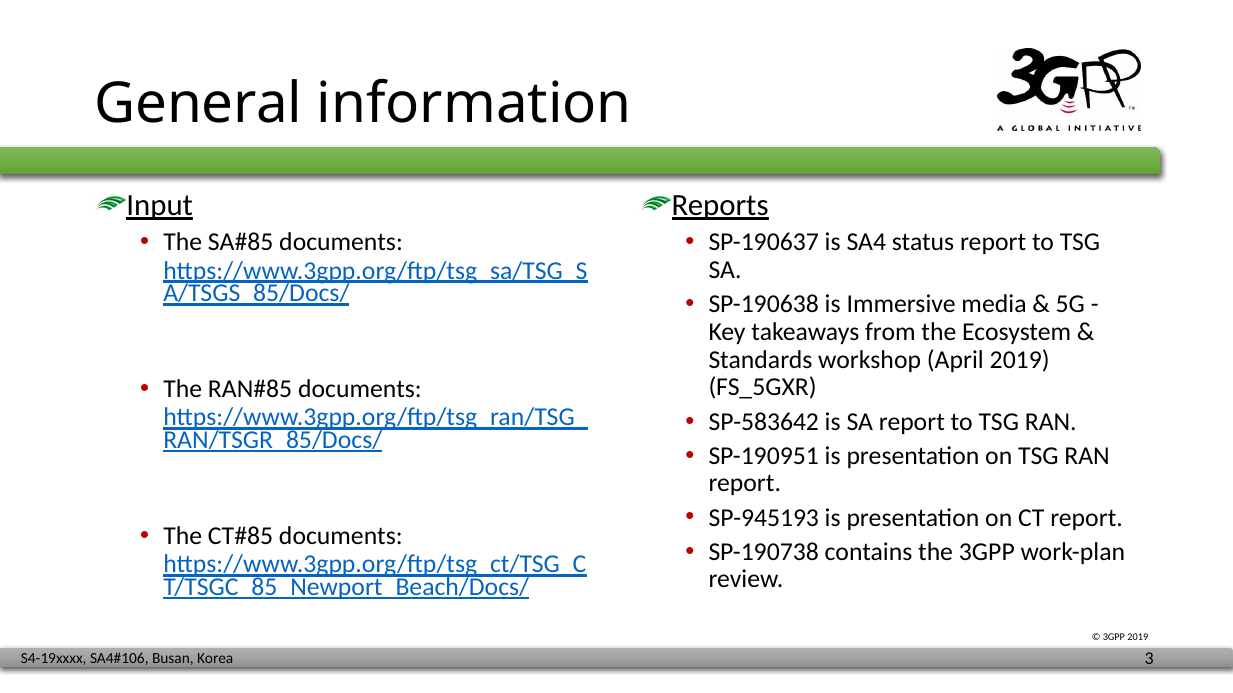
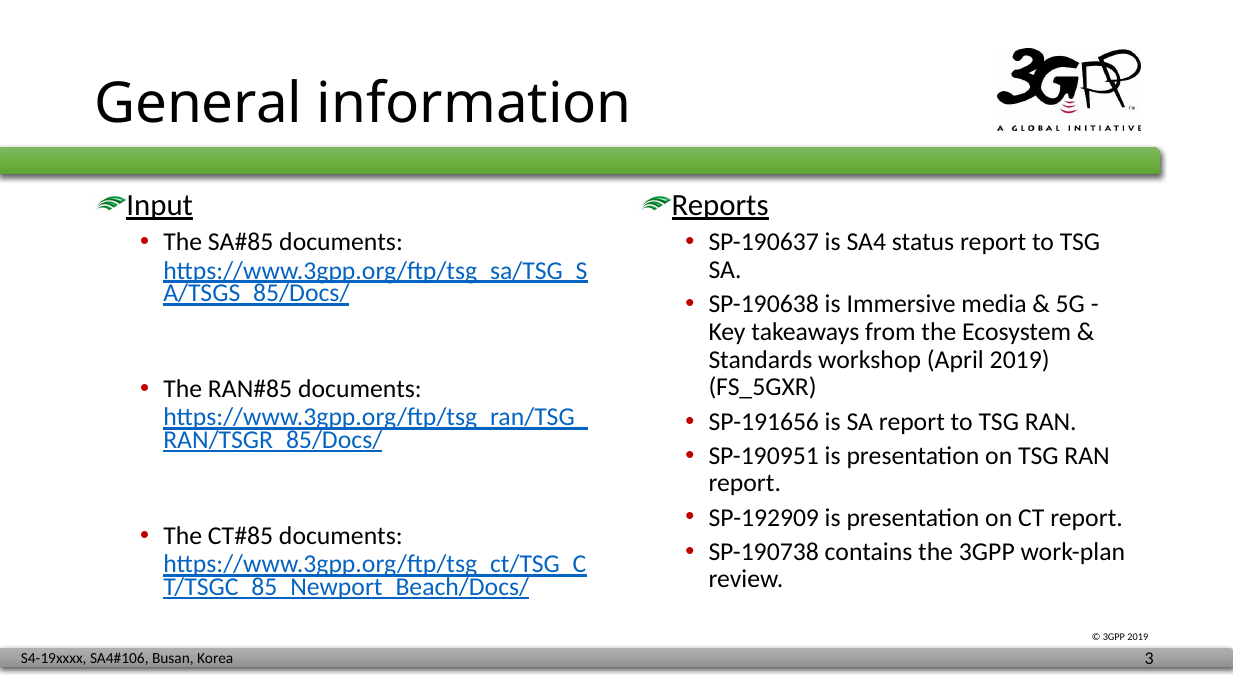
SP-583642: SP-583642 -> SP-191656
SP-945193: SP-945193 -> SP-192909
